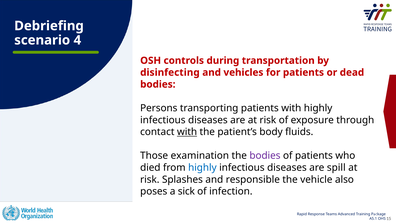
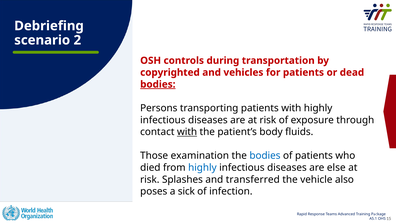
4: 4 -> 2
disinfecting: disinfecting -> copyrighted
bodies at (158, 84) underline: none -> present
bodies at (265, 156) colour: purple -> blue
spill: spill -> else
responsible: responsible -> transferred
